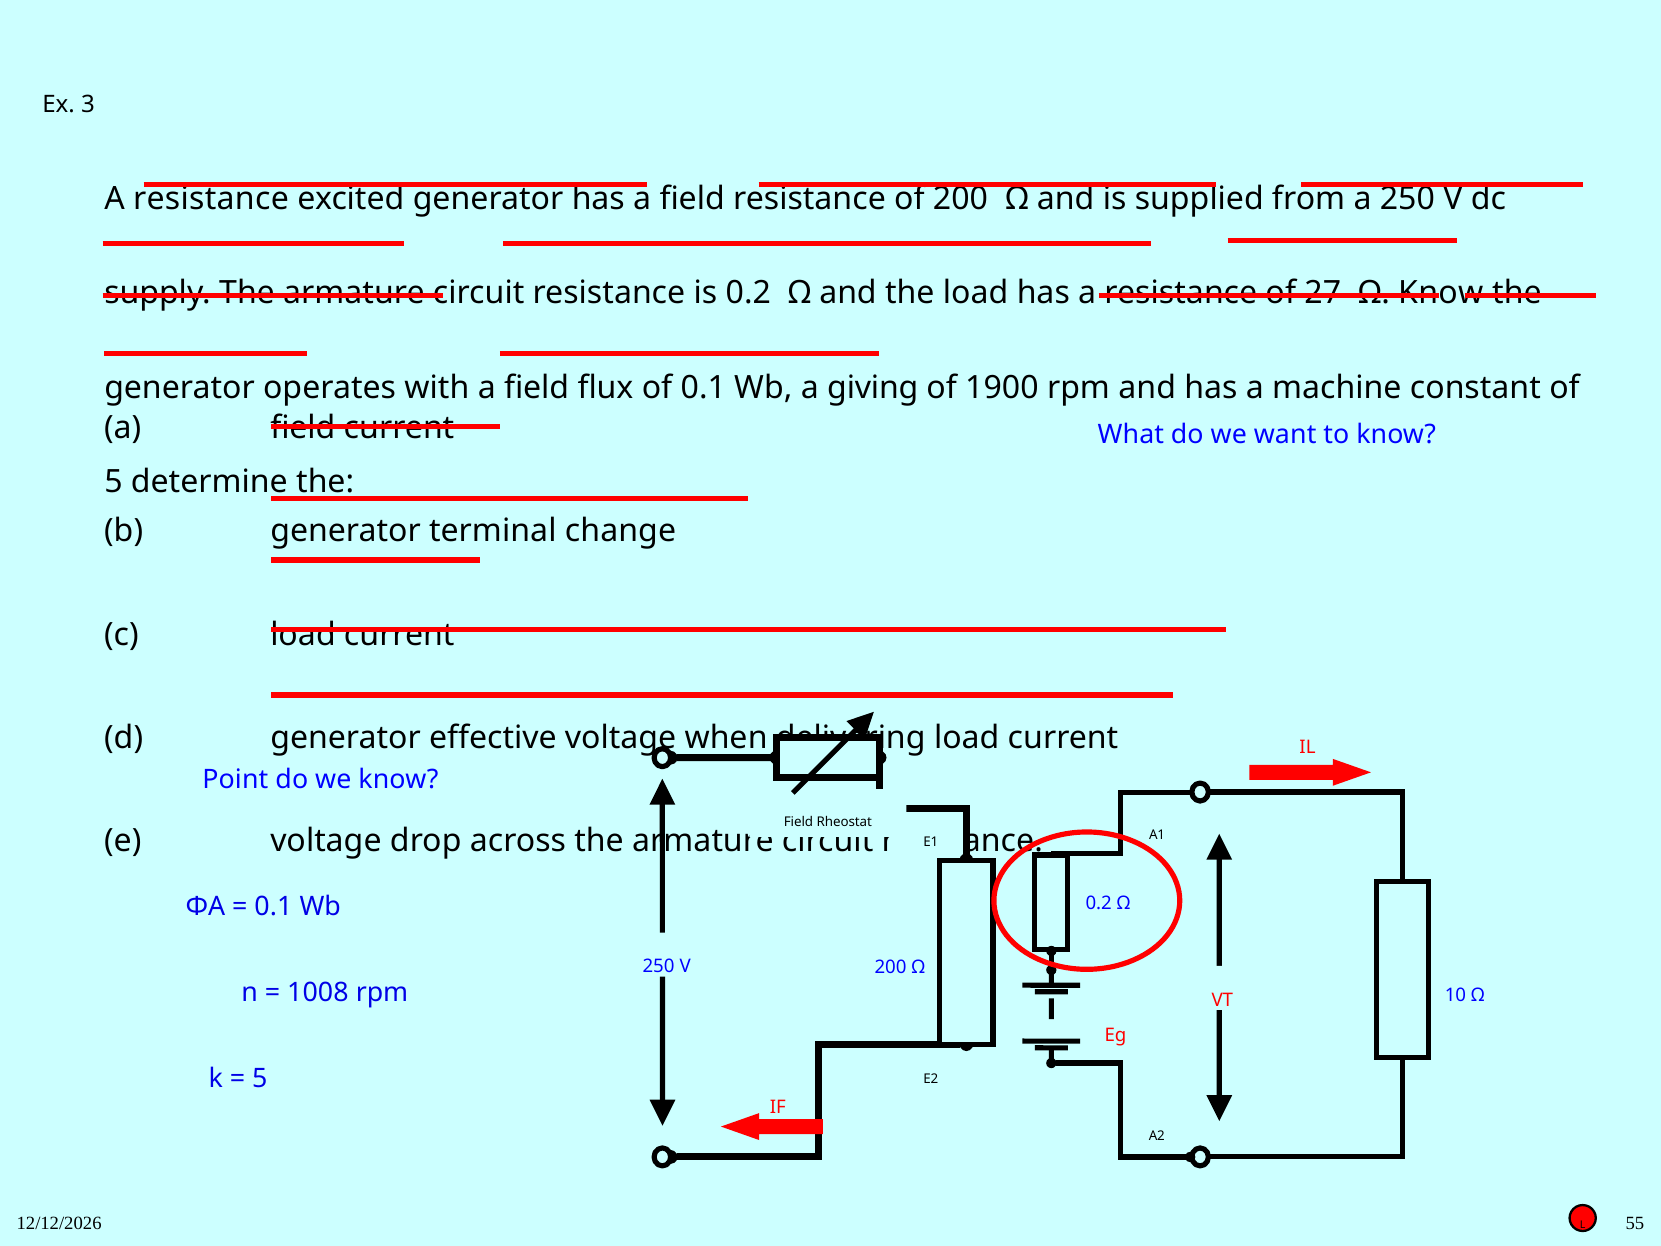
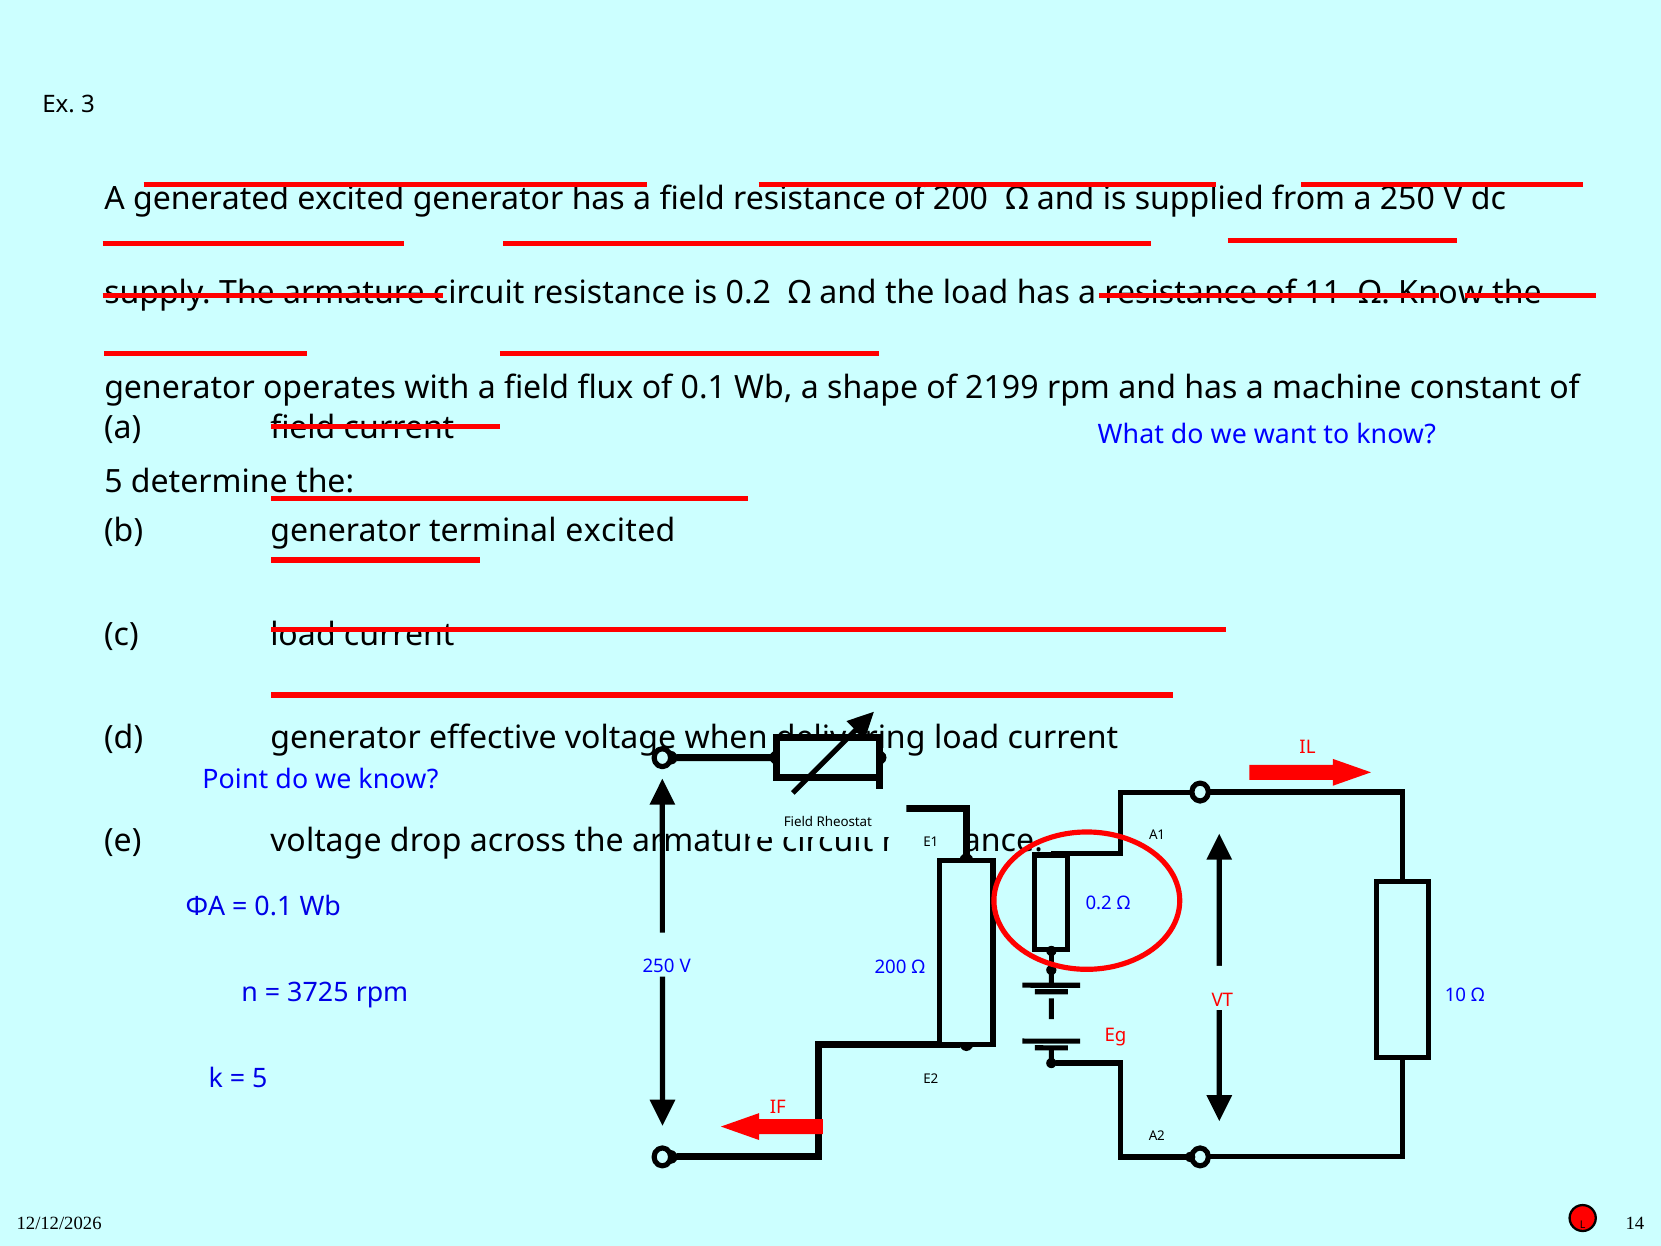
resistance at (211, 198): resistance -> generated
27: 27 -> 11
giving: giving -> shape
1900: 1900 -> 2199
terminal change: change -> excited
1008: 1008 -> 3725
55: 55 -> 14
